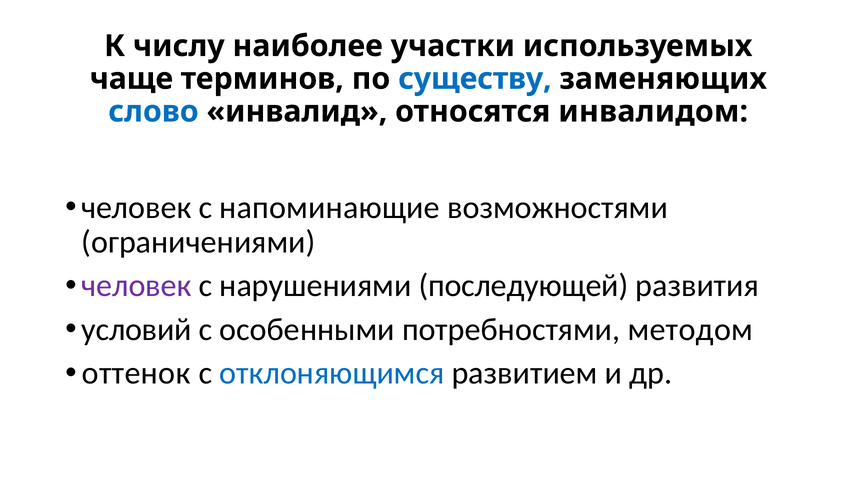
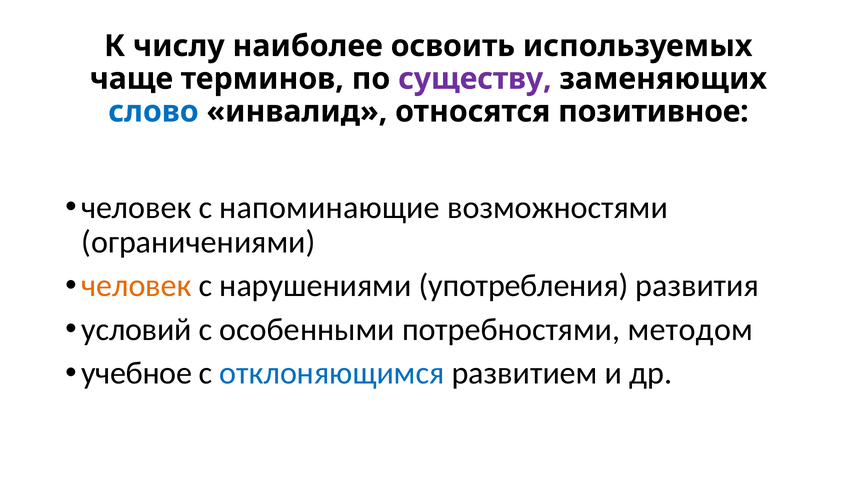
участки: участки -> освоить
существу colour: blue -> purple
инвалидом: инвалидом -> позитивное
человек at (136, 286) colour: purple -> orange
последующей: последующей -> употребления
оттенок: оттенок -> учебное
